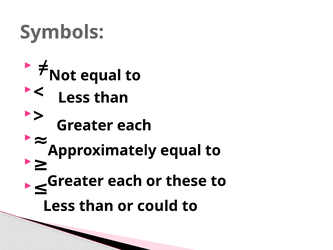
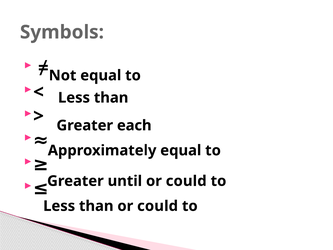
each at (125, 181): each -> until
these at (186, 181): these -> could
